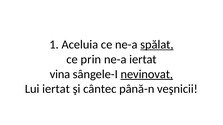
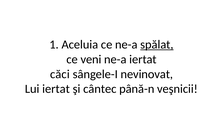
prin: prin -> veni
vina: vina -> căci
nevinovat underline: present -> none
